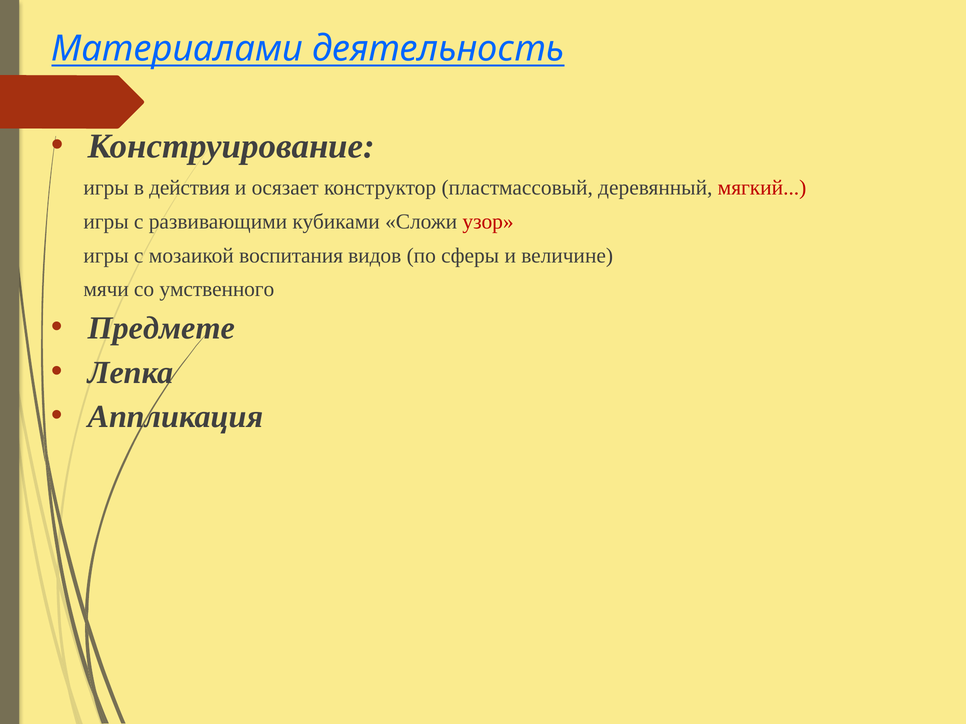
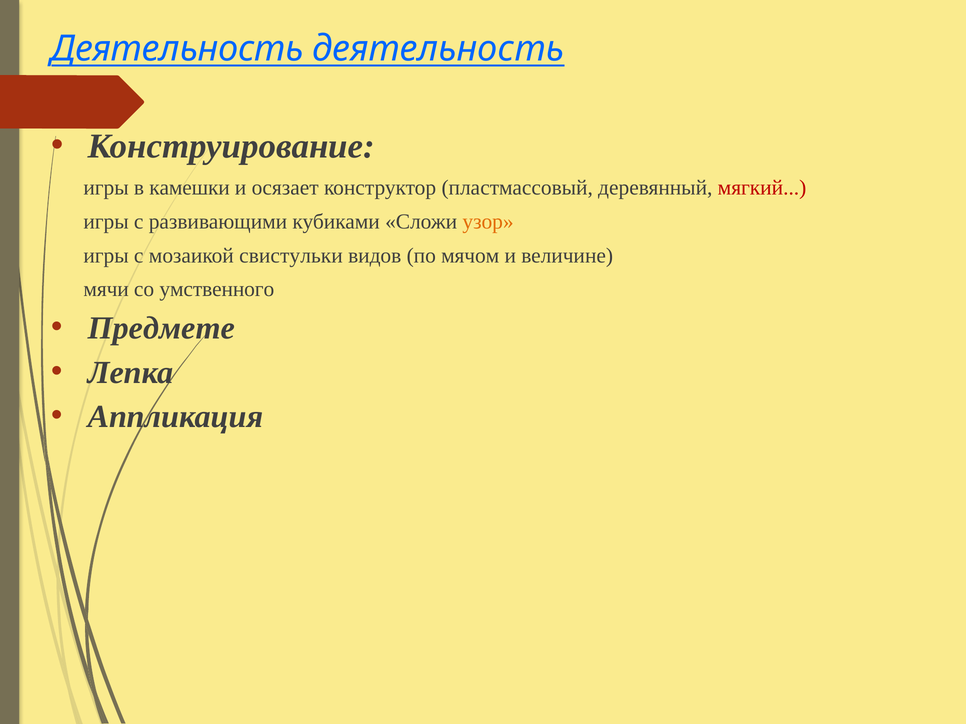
Материалами at (177, 49): Материалами -> Деятельность
действия: действия -> камешки
узор colour: red -> orange
воспитания: воспитания -> свистульки
сферы: сферы -> мячом
